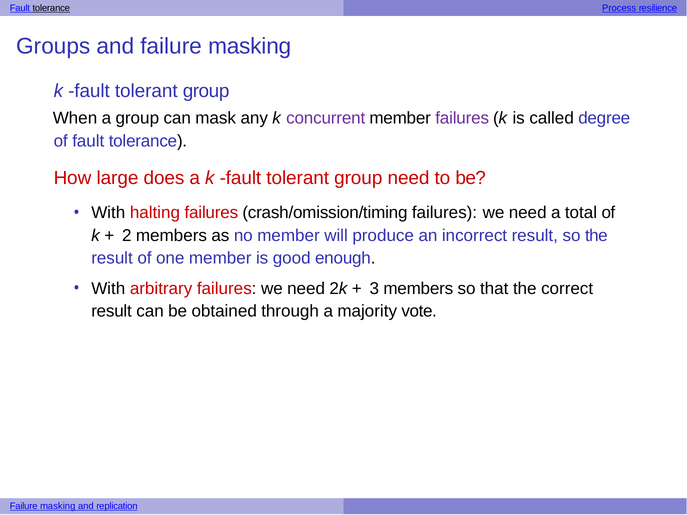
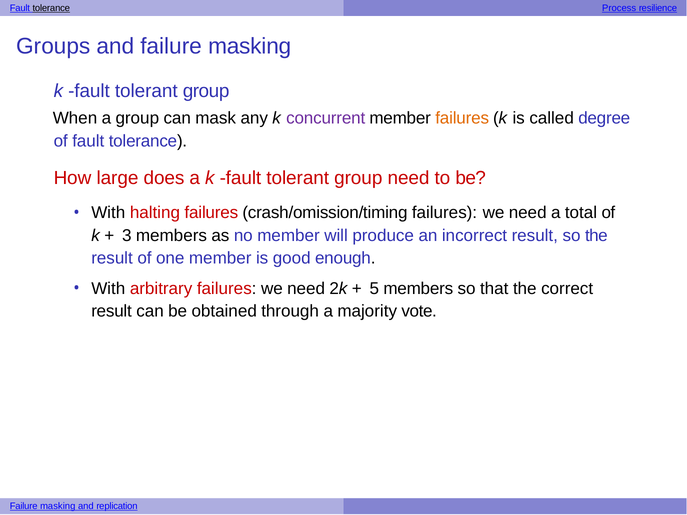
failures at (462, 118) colour: purple -> orange
2: 2 -> 3
3: 3 -> 5
